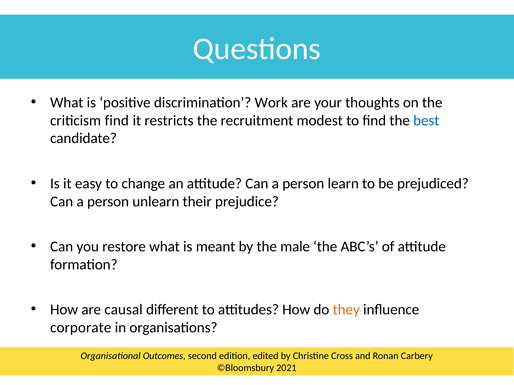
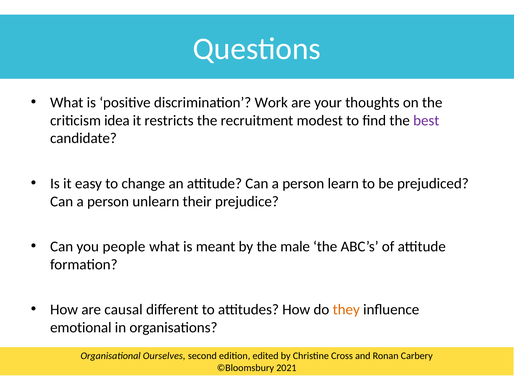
criticism find: find -> idea
best colour: blue -> purple
restore: restore -> people
corporate: corporate -> emotional
Outcomes: Outcomes -> Ourselves
